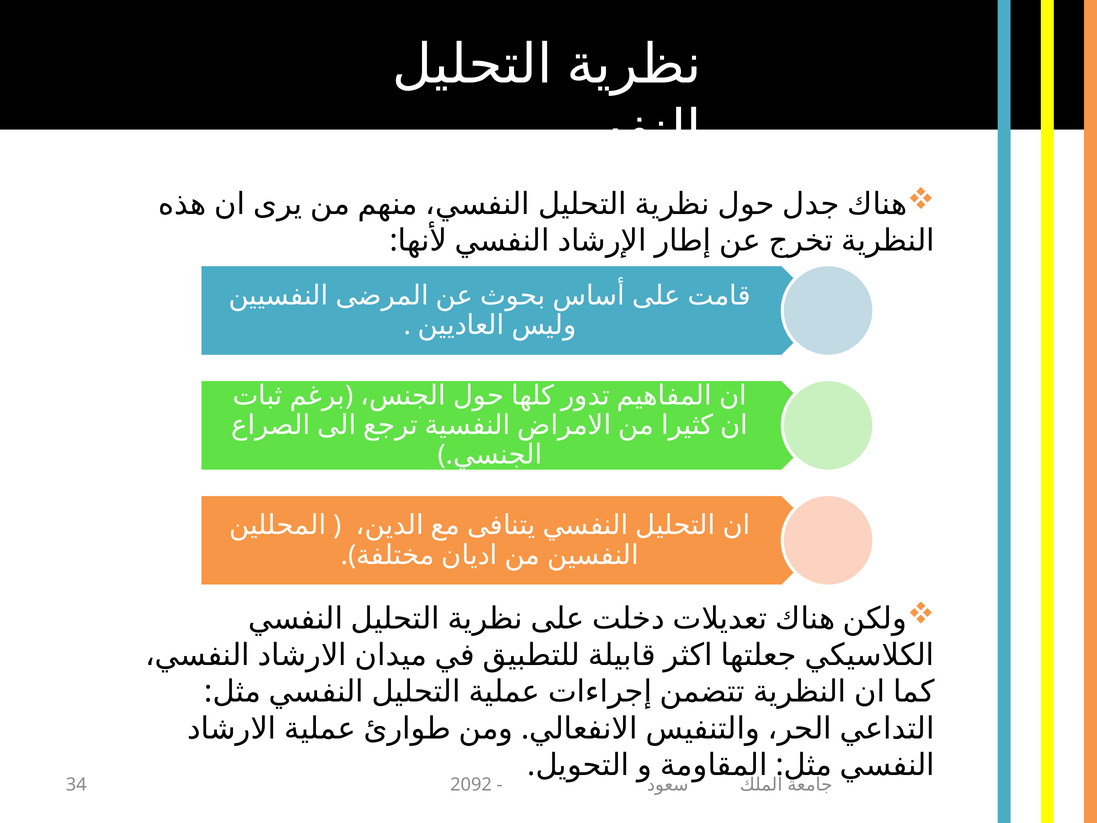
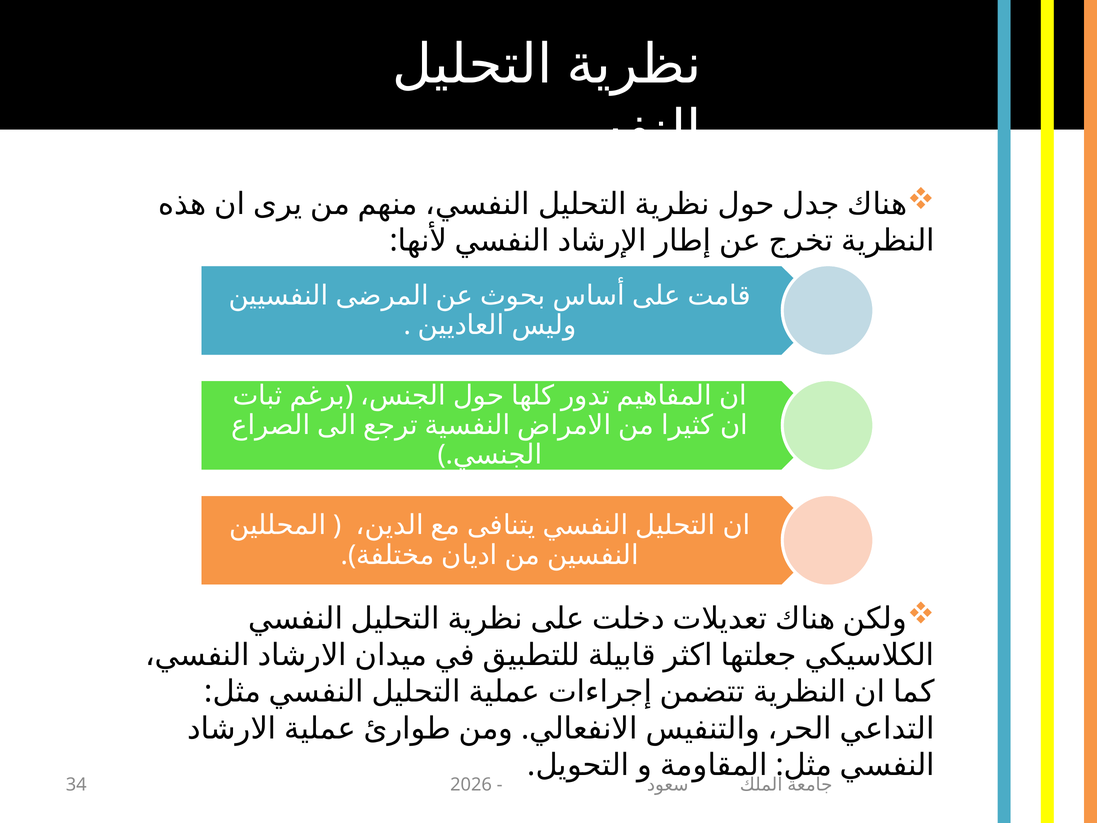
2092: 2092 -> 2026
